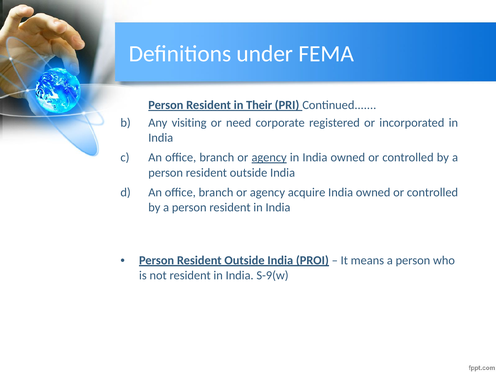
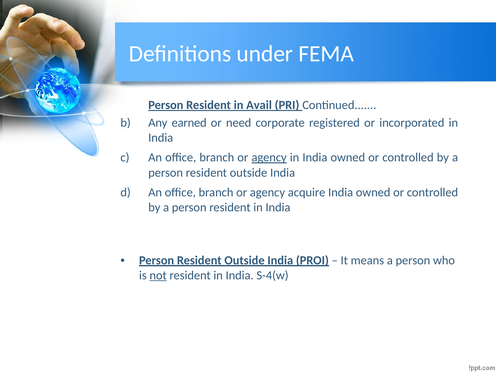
Their: Their -> Avail
visiting: visiting -> earned
not underline: none -> present
S-9(w: S-9(w -> S-4(w
